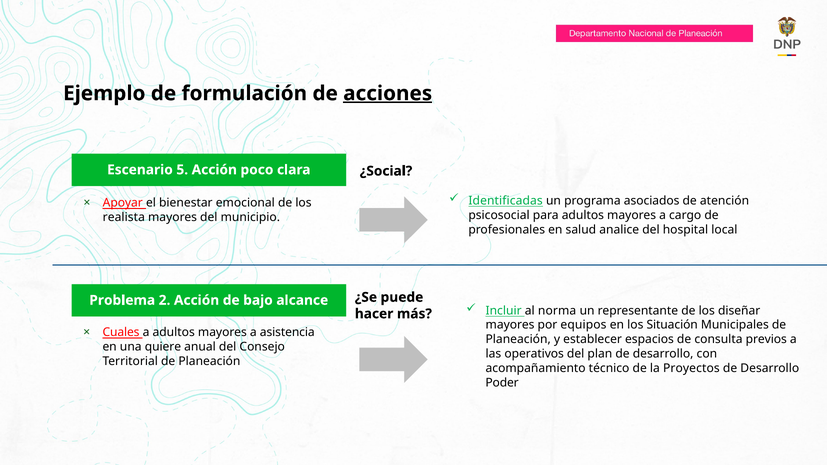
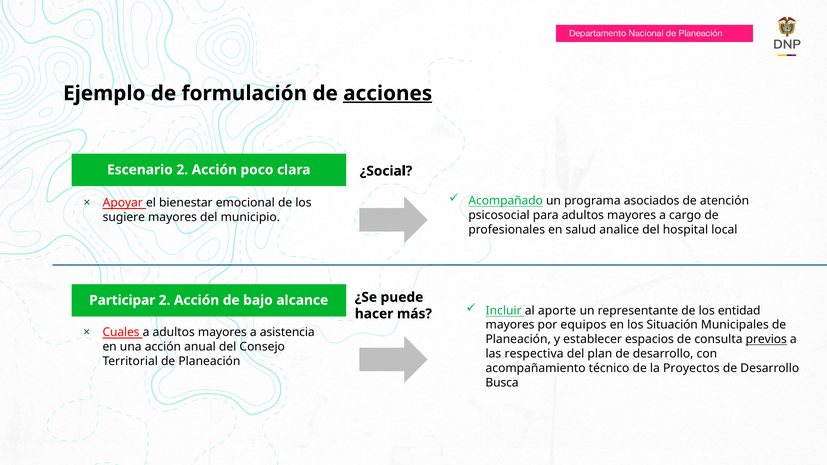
Escenario 5: 5 -> 2
Identificadas: Identificadas -> Acompañado
realista: realista -> sugiere
Problema: Problema -> Participar
norma: norma -> aporte
diseñar: diseñar -> entidad
previos underline: none -> present
una quiere: quiere -> acción
operativos: operativos -> respectiva
Poder: Poder -> Busca
